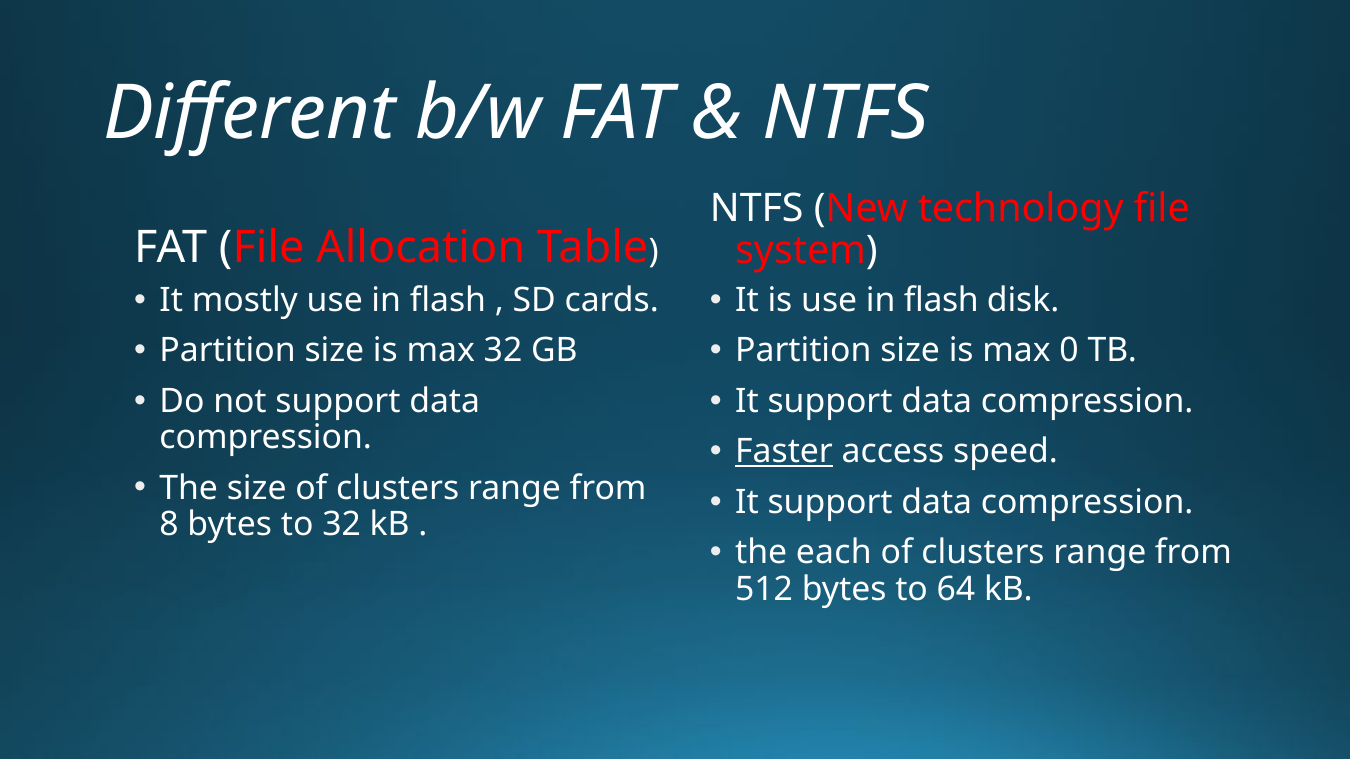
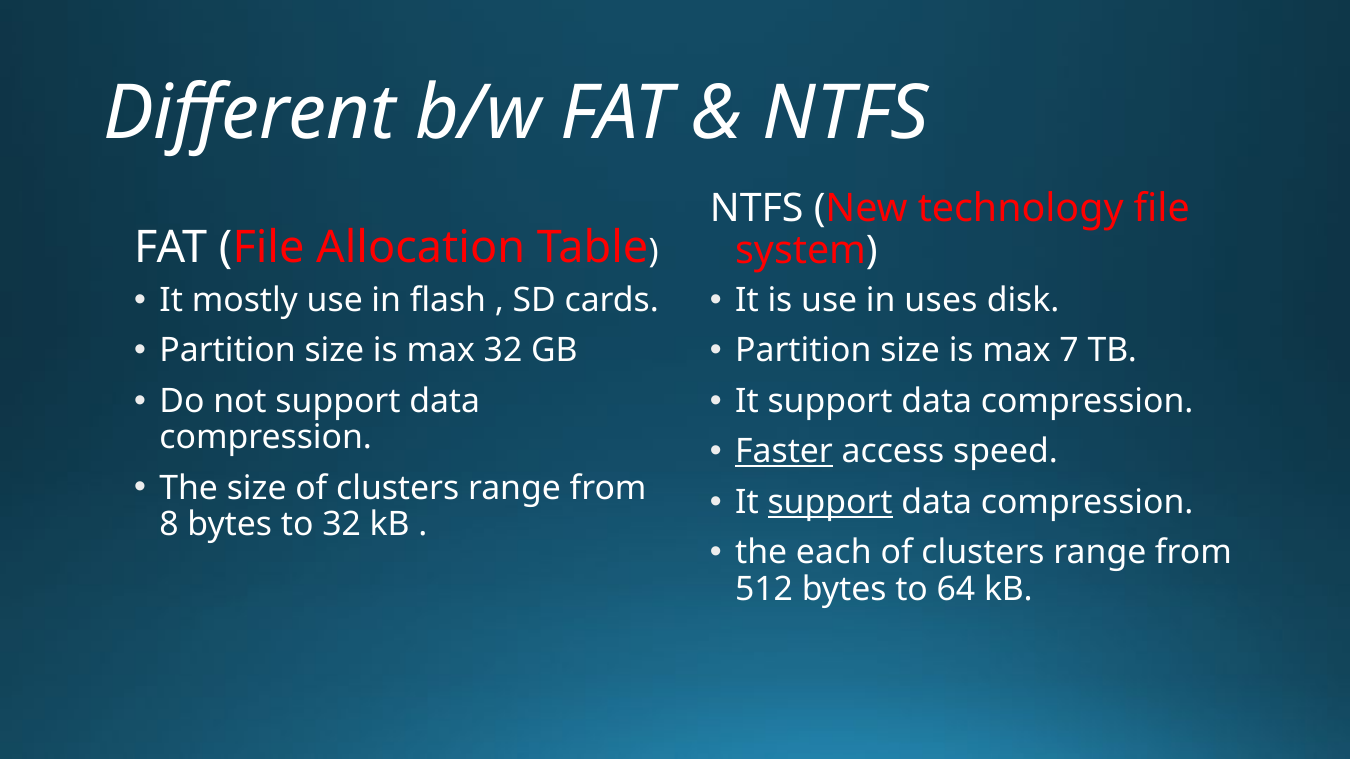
is use in flash: flash -> uses
0: 0 -> 7
support at (830, 503) underline: none -> present
